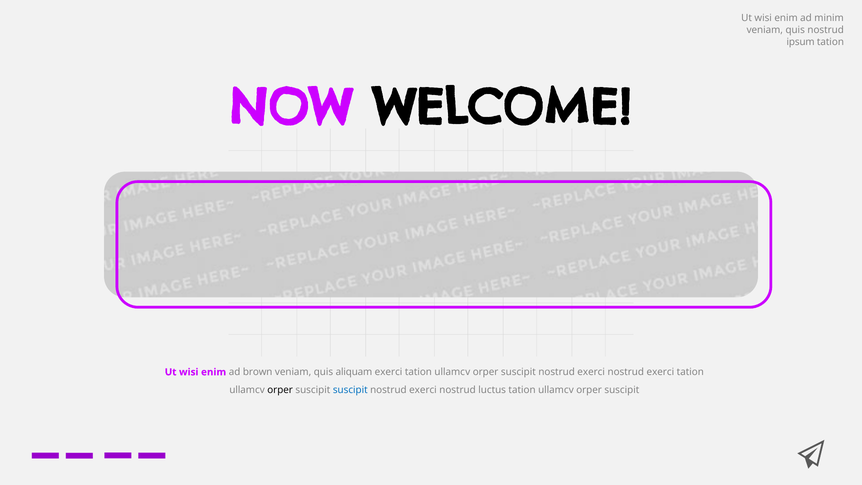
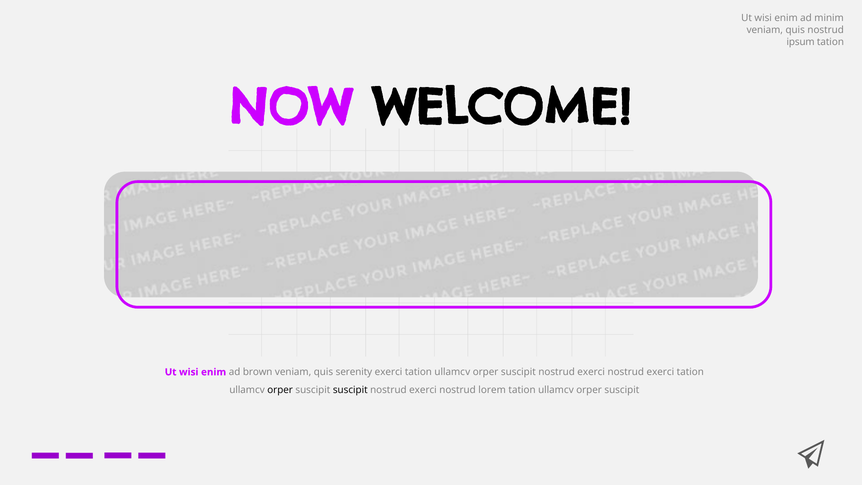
aliquam: aliquam -> serenity
suscipit at (350, 390) colour: blue -> black
luctus: luctus -> lorem
